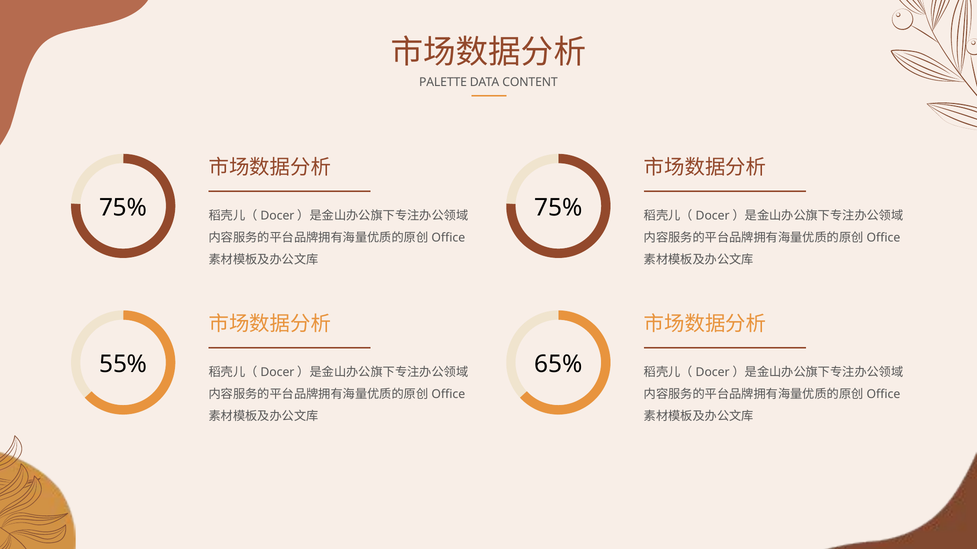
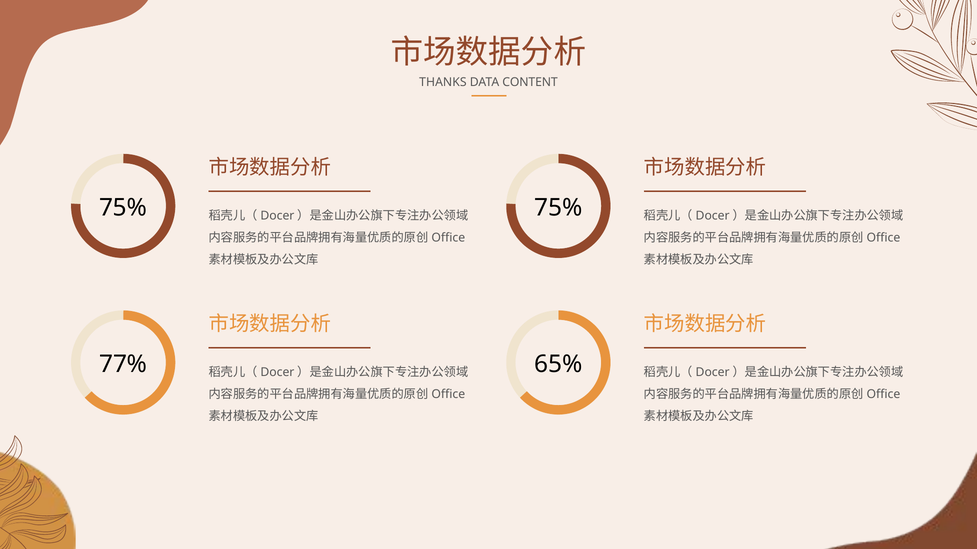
PALETTE: PALETTE -> THANKS
55%: 55% -> 77%
